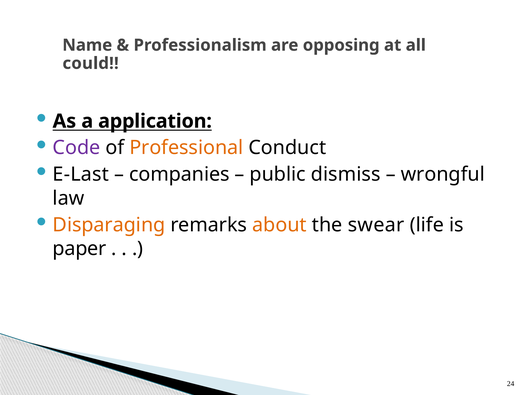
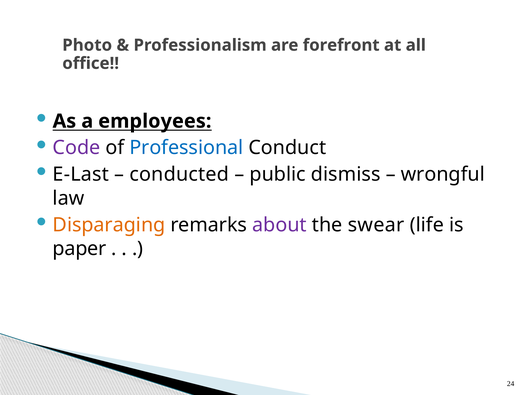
Name: Name -> Photo
opposing: opposing -> forefront
could: could -> office
application: application -> employees
Professional colour: orange -> blue
companies: companies -> conducted
about colour: orange -> purple
